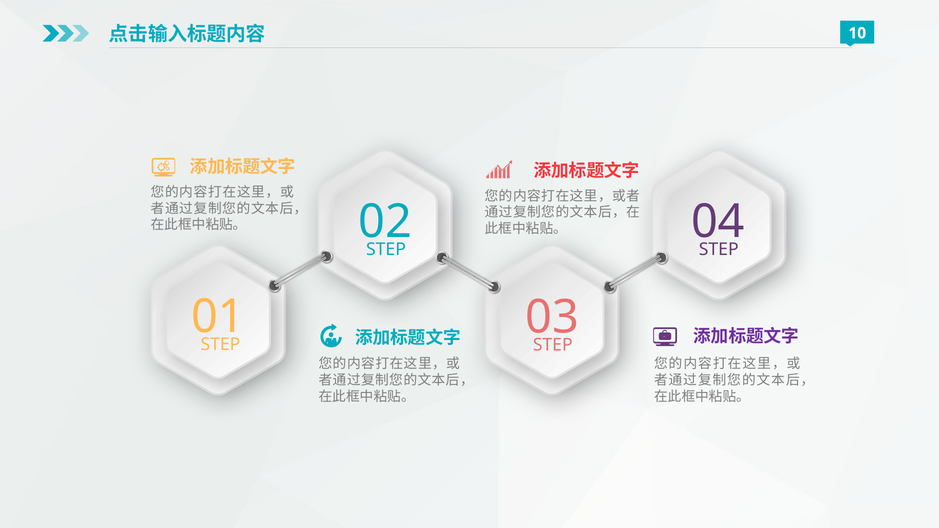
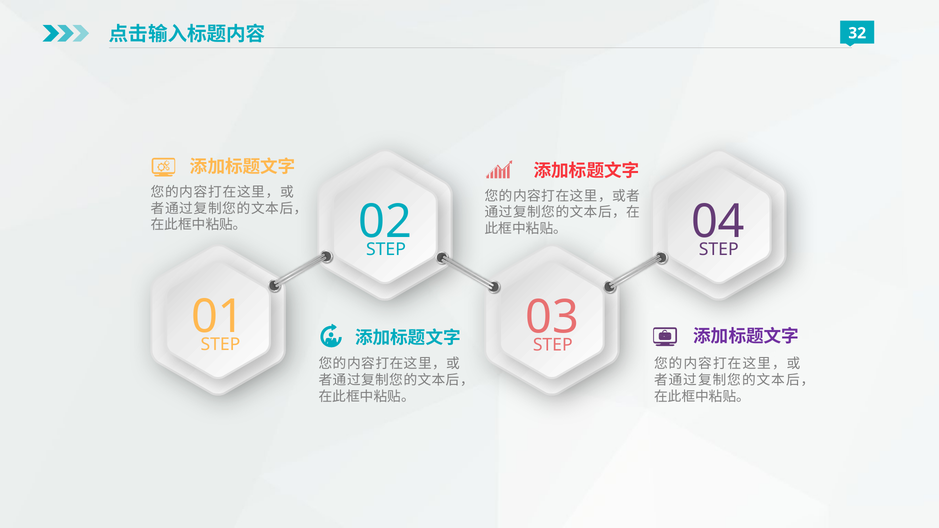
10: 10 -> 32
